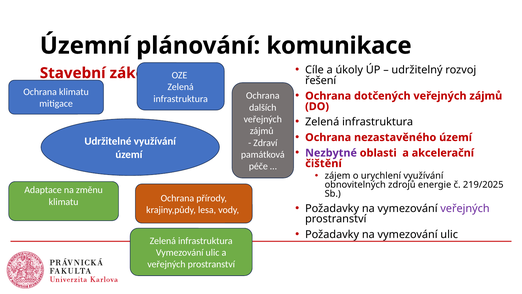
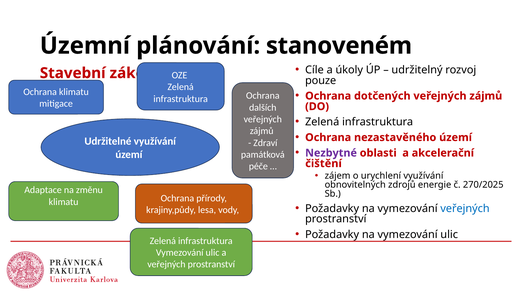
komunikace: komunikace -> stanoveném
řešení: řešení -> pouze
219/2025: 219/2025 -> 270/2025
veřejných at (465, 208) colour: purple -> blue
